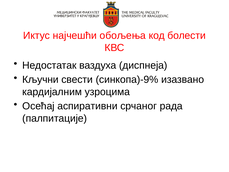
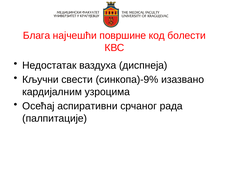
Иктус: Иктус -> Блага
обољења: обољења -> површине
